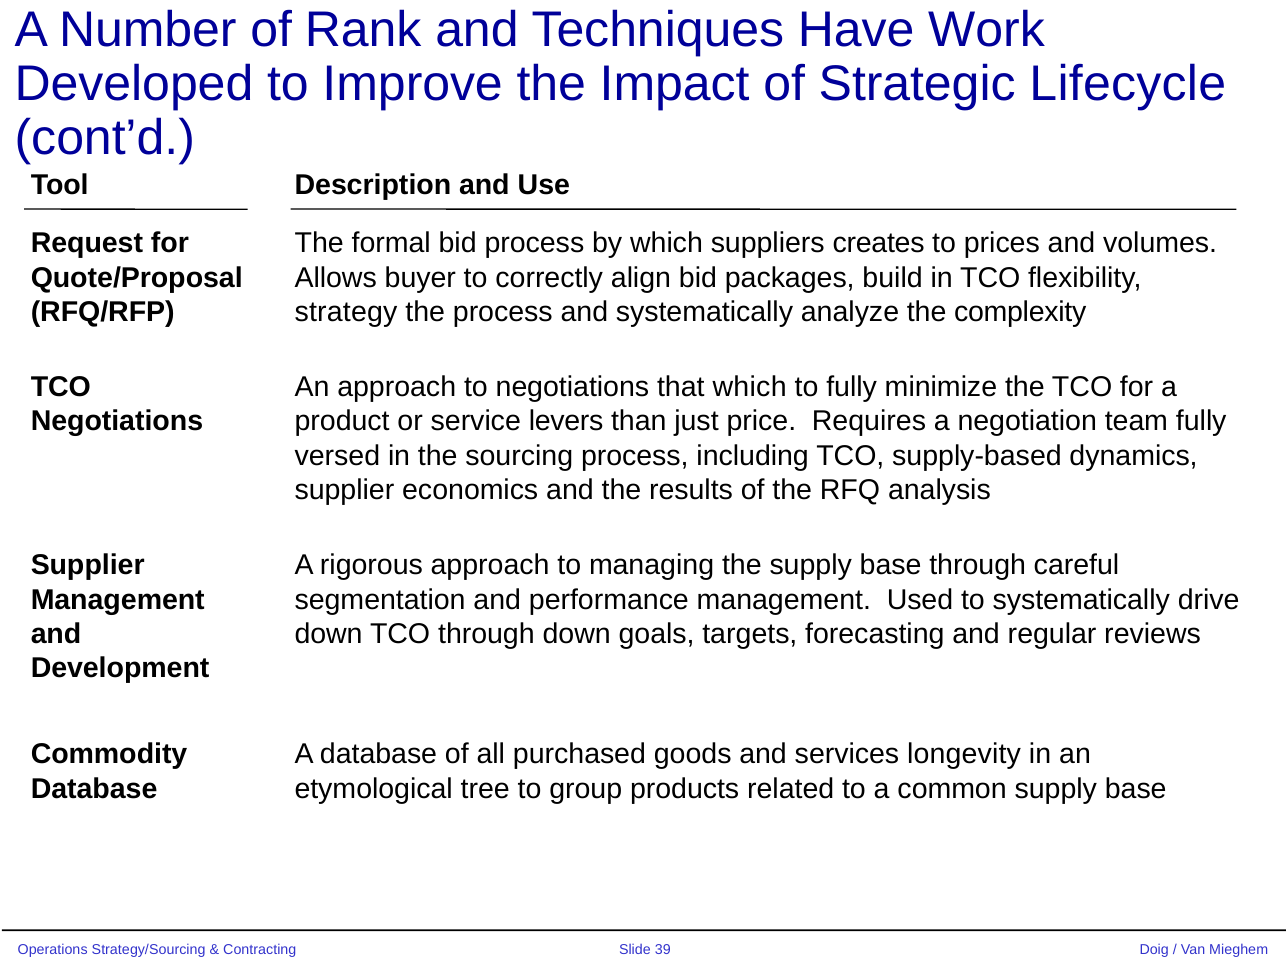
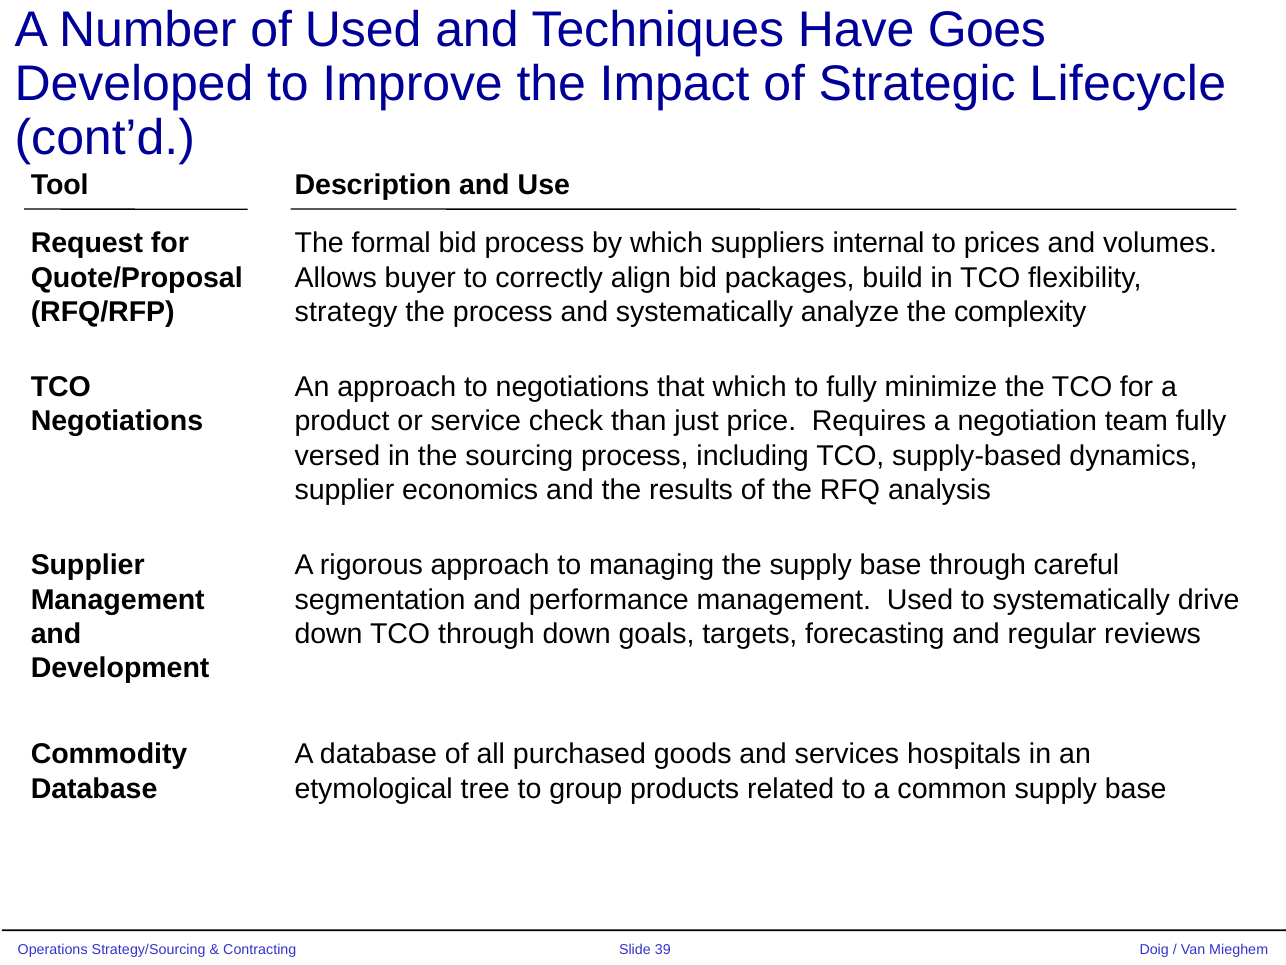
of Rank: Rank -> Used
Work: Work -> Goes
creates: creates -> internal
levers: levers -> check
longevity: longevity -> hospitals
